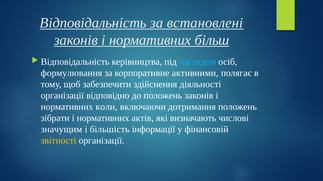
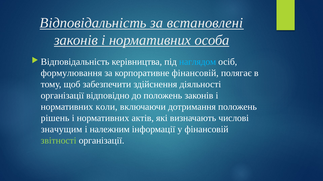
більш: більш -> особа
корпоративне активними: активними -> фінансовій
зібрати: зібрати -> рішень
більшість: більшість -> належним
звітності colour: yellow -> light green
